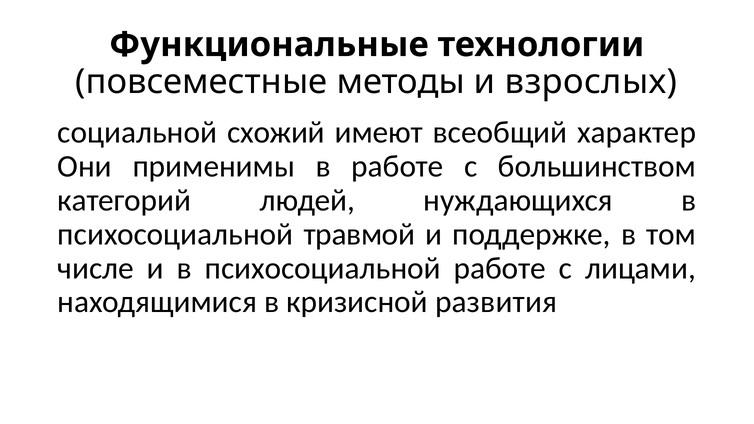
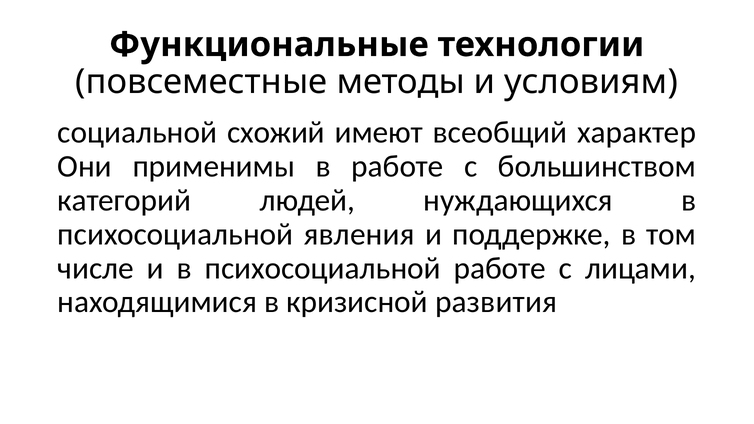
взрослых: взрослых -> условиям
травмой: травмой -> явления
